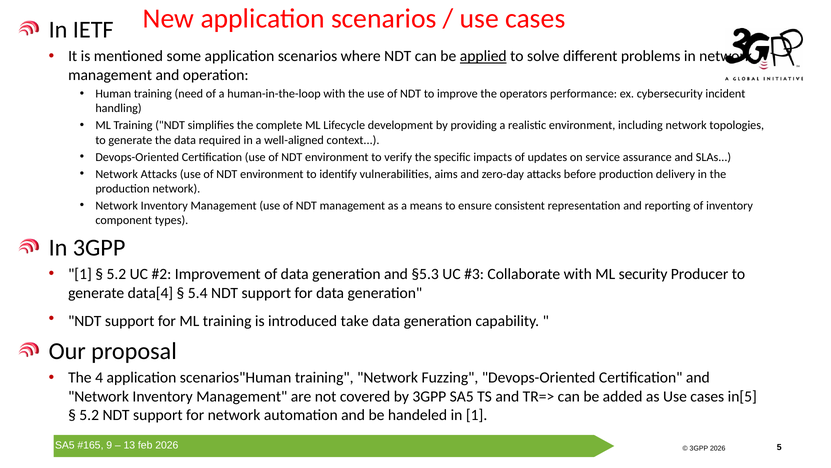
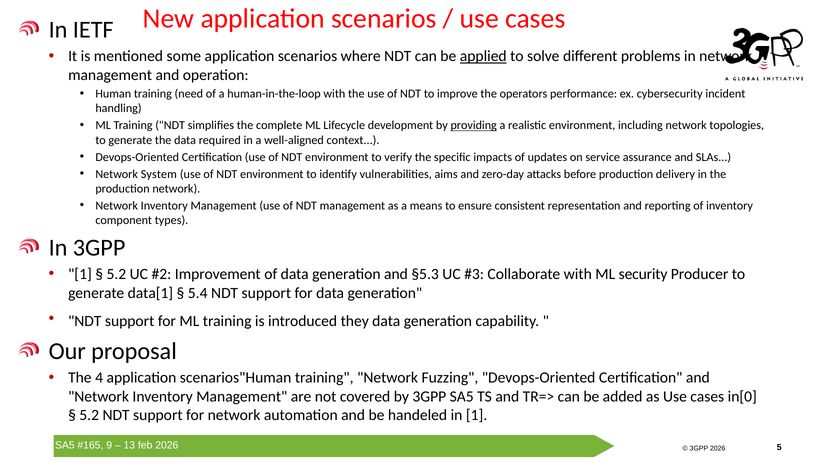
providing underline: none -> present
Network Attacks: Attacks -> System
data[4: data[4 -> data[1
take: take -> they
in[5: in[5 -> in[0
